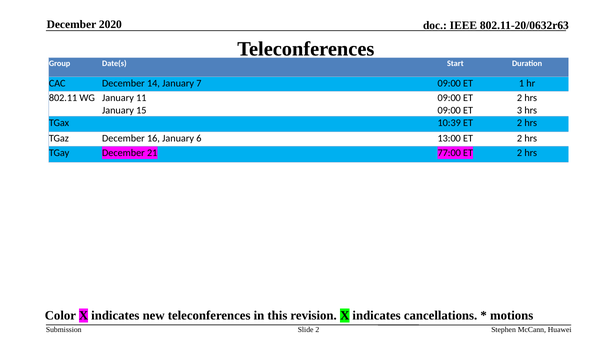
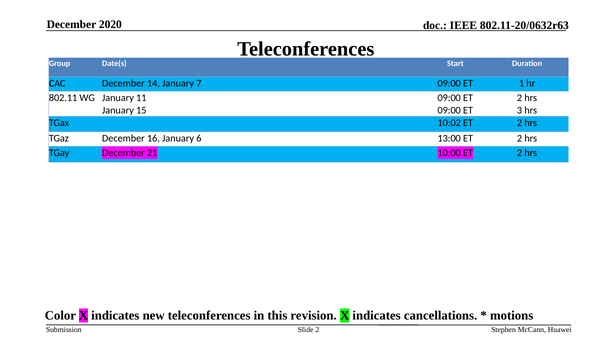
10:39: 10:39 -> 10:02
77:00: 77:00 -> 10:00
